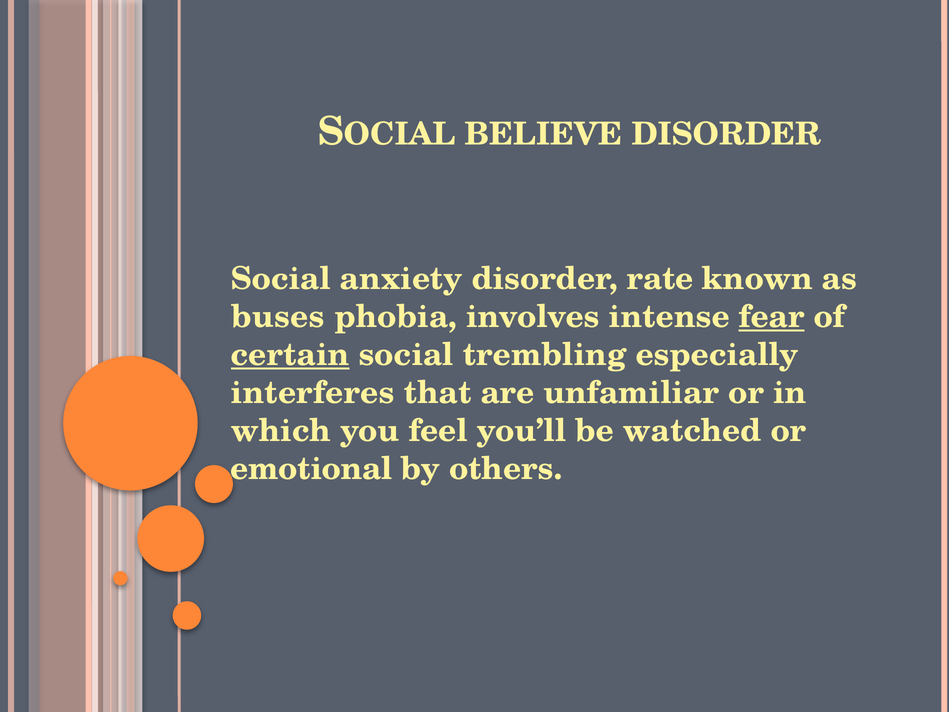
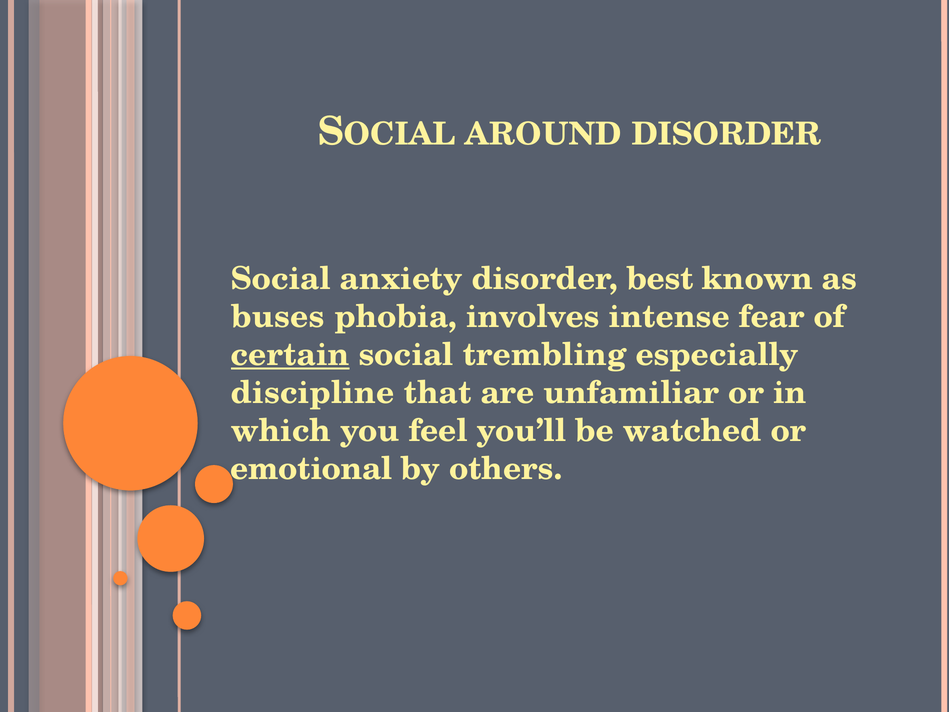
BELIEVE: BELIEVE -> AROUND
rate: rate -> best
fear underline: present -> none
interferes: interferes -> discipline
